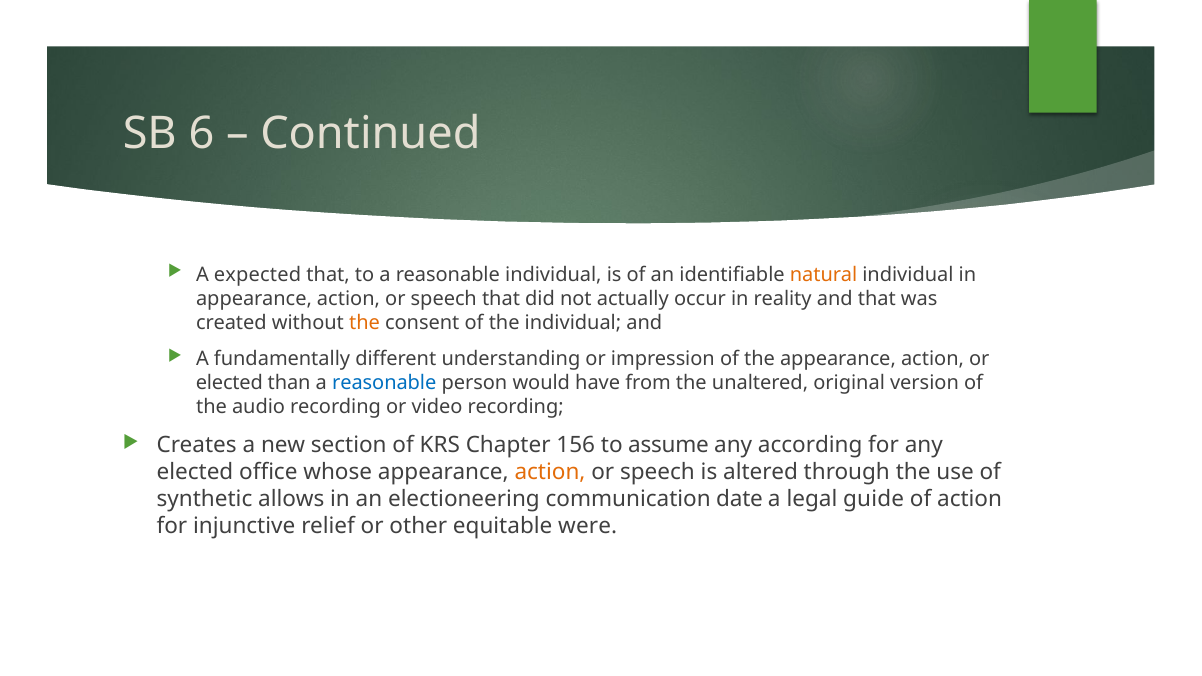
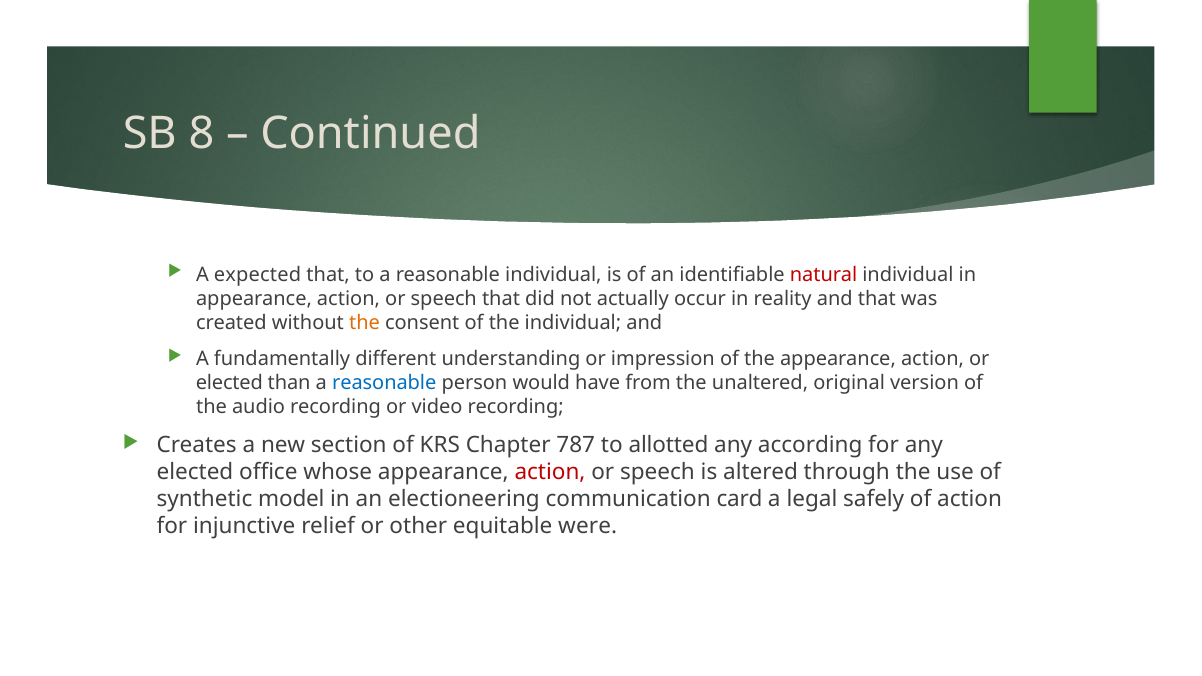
6: 6 -> 8
natural colour: orange -> red
156: 156 -> 787
assume: assume -> allotted
action at (550, 473) colour: orange -> red
allows: allows -> model
date: date -> card
guide: guide -> safely
